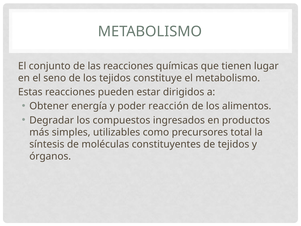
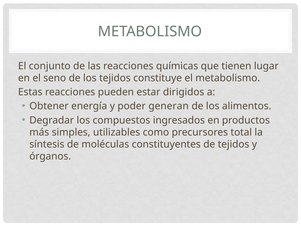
reacción: reacción -> generan
